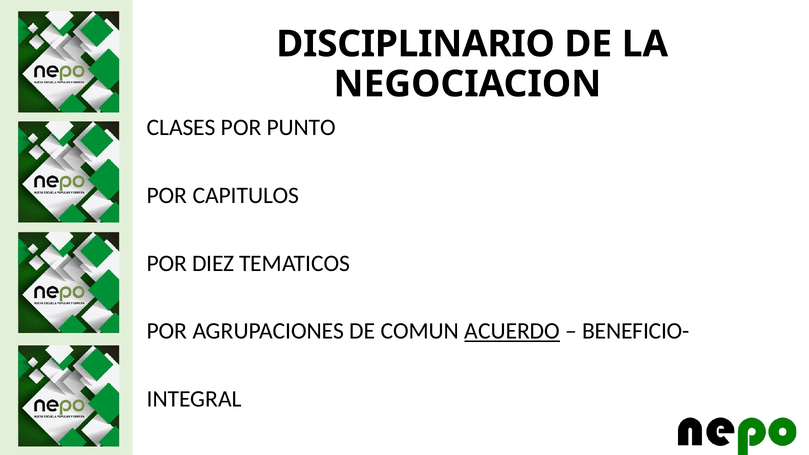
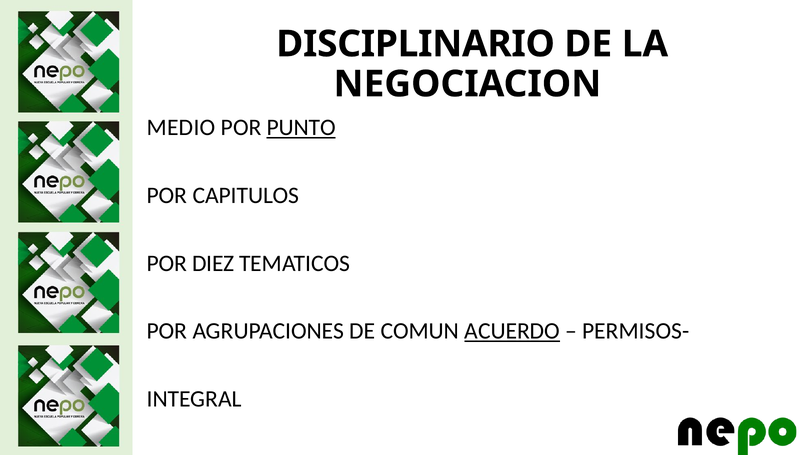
CLASES: CLASES -> MEDIO
PUNTO underline: none -> present
BENEFICIO-: BENEFICIO- -> PERMISOS-
